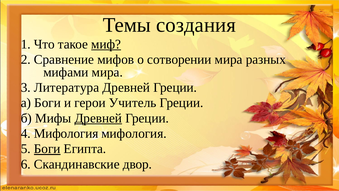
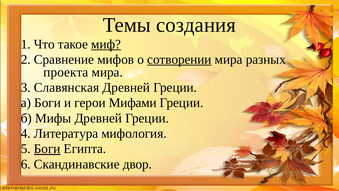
сотворении underline: none -> present
мифами: мифами -> проекта
Литература: Литература -> Славянская
Учитель: Учитель -> Мифами
Древней at (98, 118) underline: present -> none
4 Мифология: Мифология -> Литература
